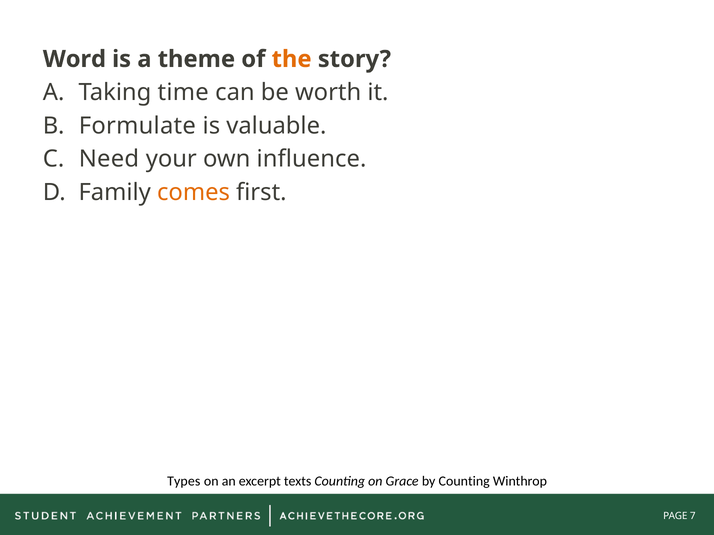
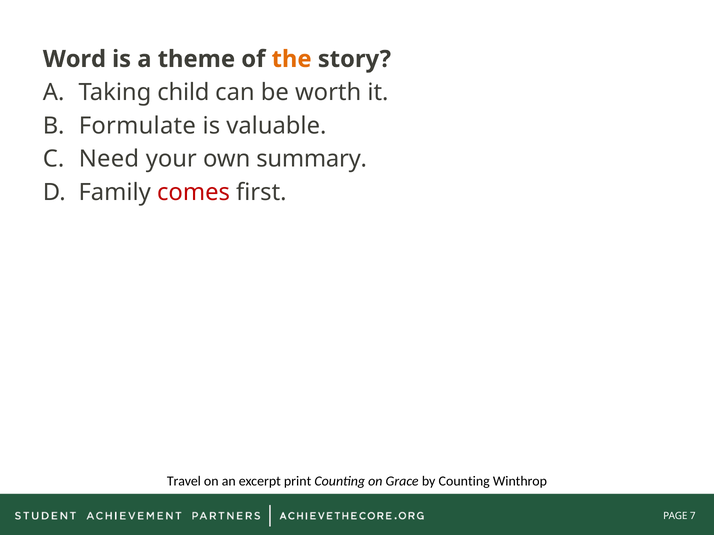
time: time -> child
influence: influence -> summary
comes colour: orange -> red
Types: Types -> Travel
texts: texts -> print
